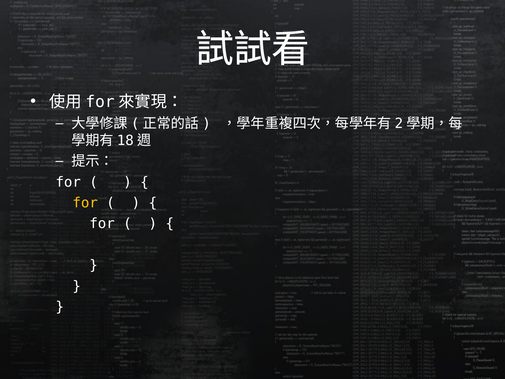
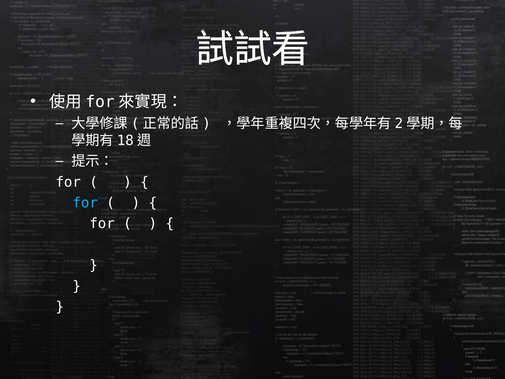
for at (85, 203) colour: yellow -> light blue
